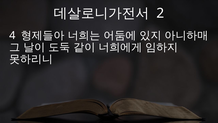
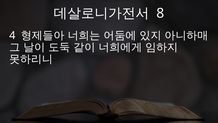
2: 2 -> 8
